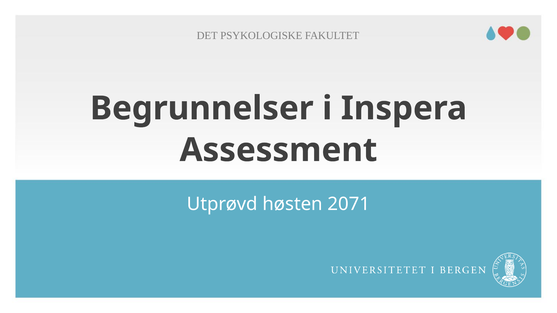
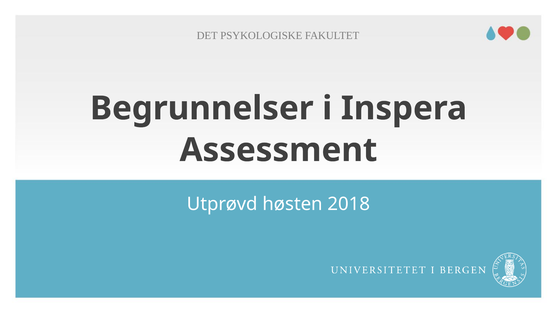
2071: 2071 -> 2018
